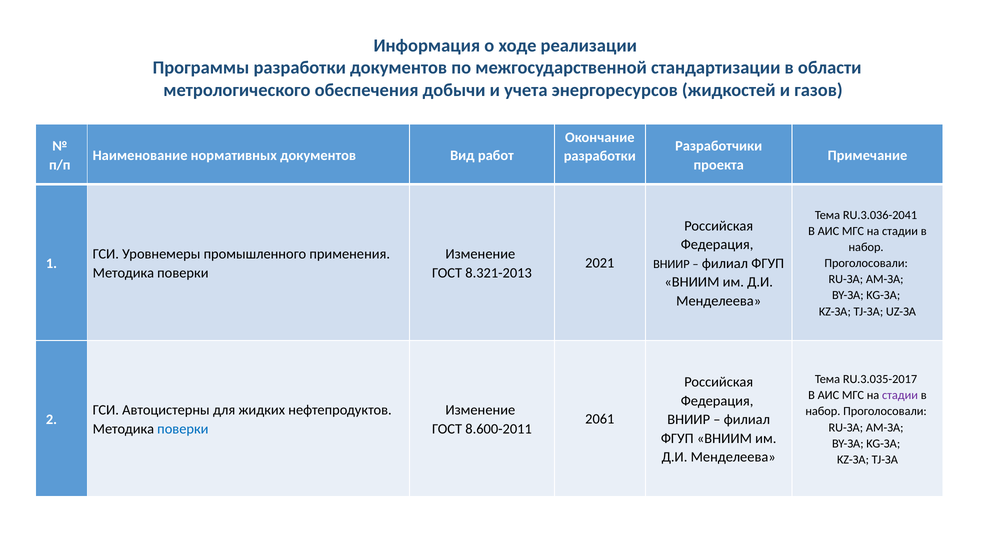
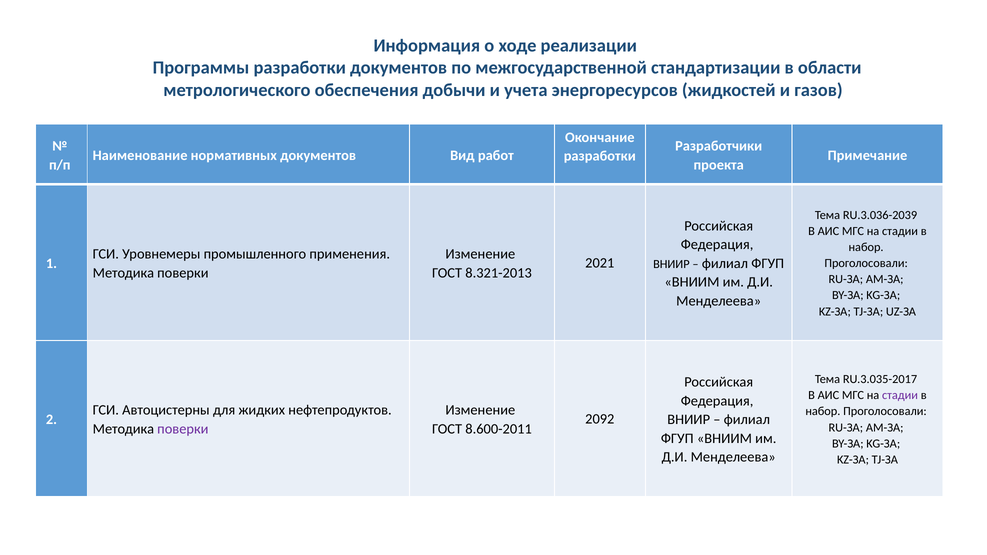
RU.3.036-2041: RU.3.036-2041 -> RU.3.036-2039
2061: 2061 -> 2092
поверки at (183, 429) colour: blue -> purple
